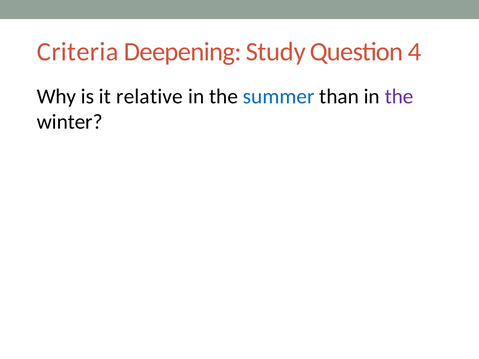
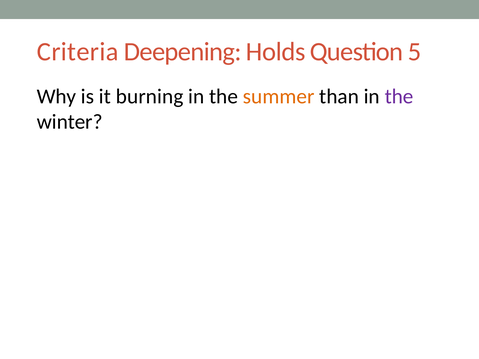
Study: Study -> Holds
4: 4 -> 5
relative: relative -> burning
summer colour: blue -> orange
